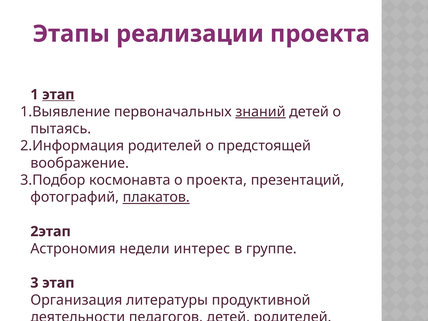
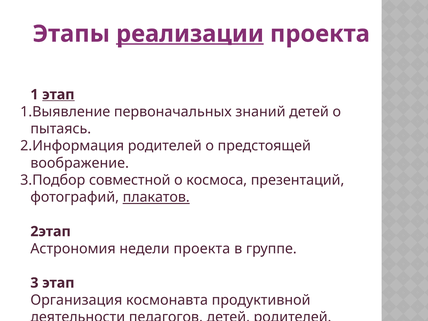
реализации underline: none -> present
знаний underline: present -> none
космонавта: космонавта -> совместной
о проекта: проекта -> космоса
недели интерес: интерес -> проекта
литературы: литературы -> космонавта
